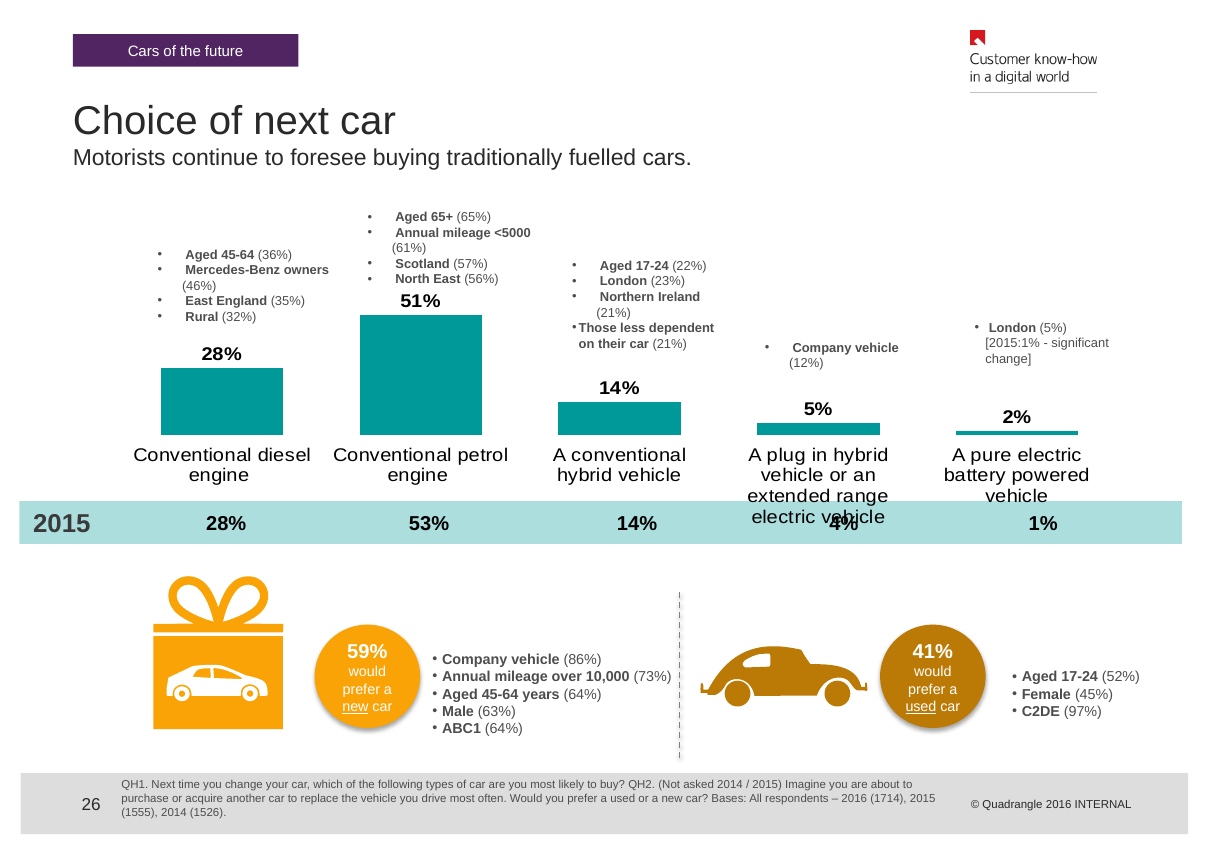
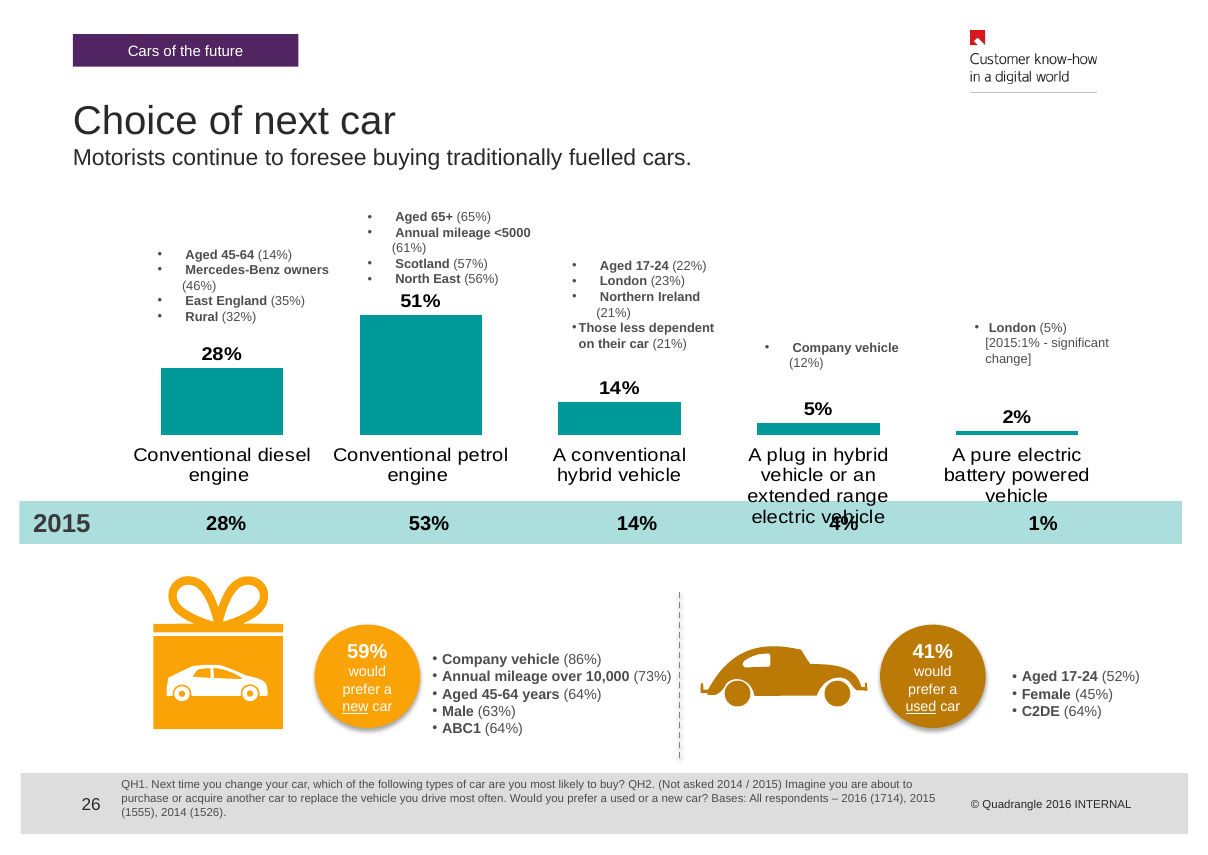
45-64 36%: 36% -> 14%
C2DE 97%: 97% -> 64%
